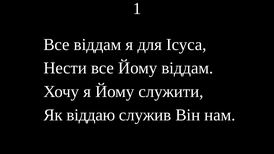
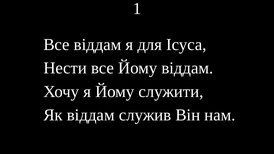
Як віддаю: віддаю -> віддам
